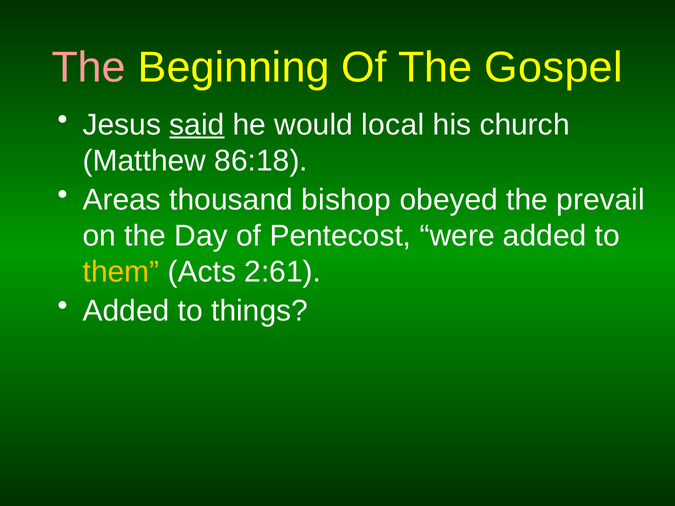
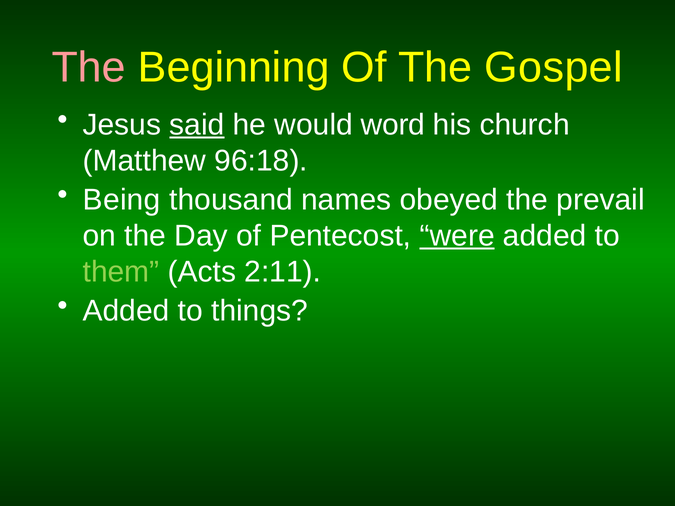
local: local -> word
86:18: 86:18 -> 96:18
Areas: Areas -> Being
bishop: bishop -> names
were underline: none -> present
them colour: yellow -> light green
2:61: 2:61 -> 2:11
